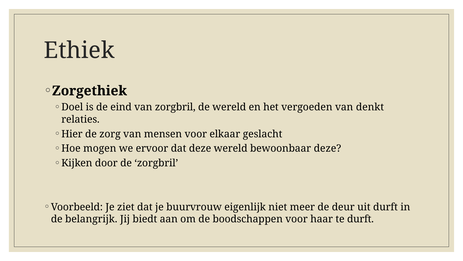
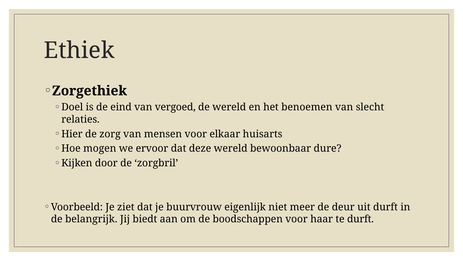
van zorgbril: zorgbril -> vergoed
vergoeden: vergoeden -> benoemen
denkt: denkt -> slecht
geslacht: geslacht -> huisarts
bewoonbaar deze: deze -> dure
